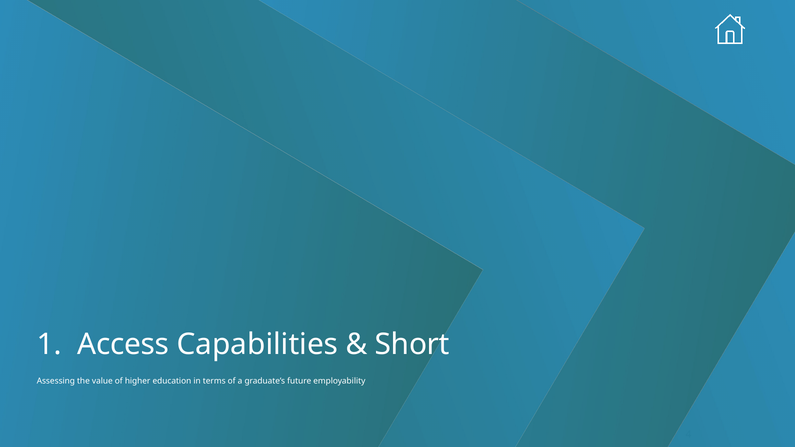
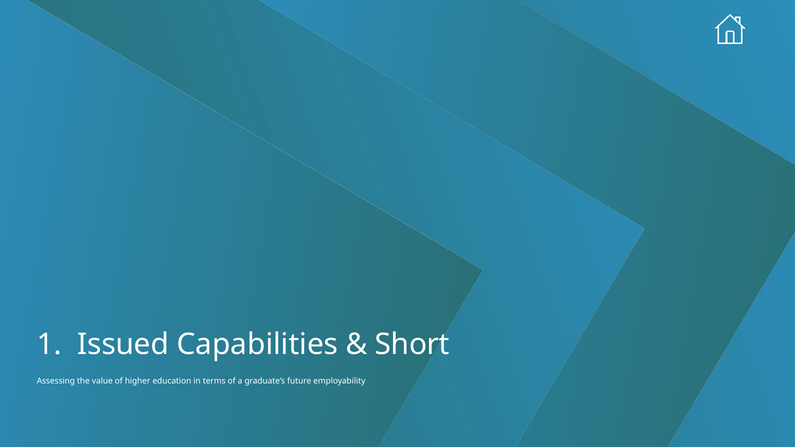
Access: Access -> Issued
